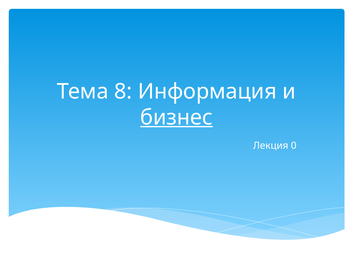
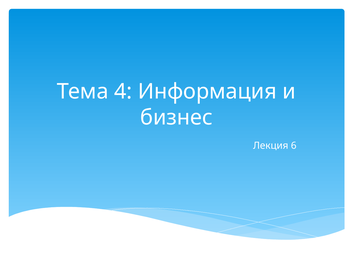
8: 8 -> 4
бизнес underline: present -> none
0: 0 -> 6
